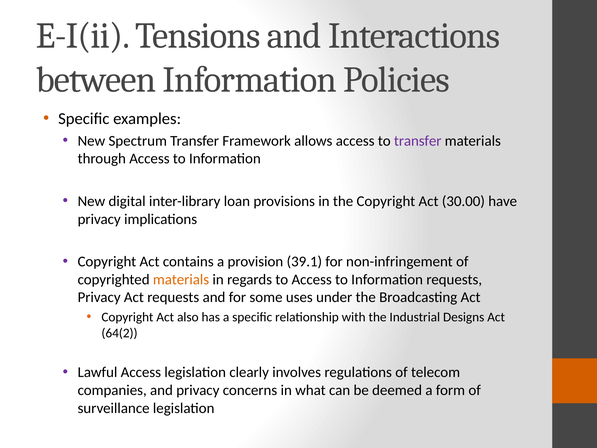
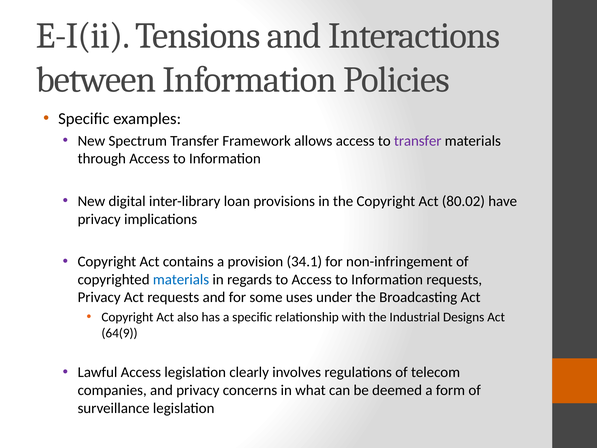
30.00: 30.00 -> 80.02
39.1: 39.1 -> 34.1
materials at (181, 279) colour: orange -> blue
64(2: 64(2 -> 64(9
